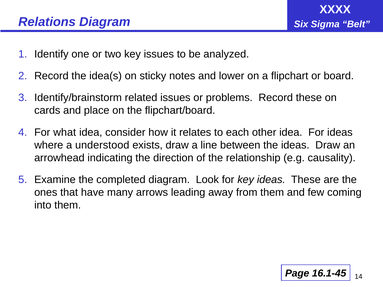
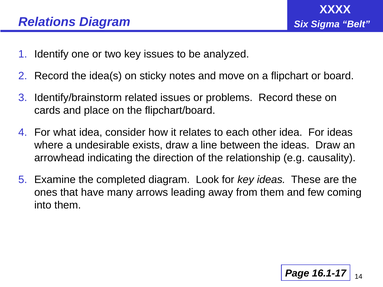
lower: lower -> move
understood: understood -> undesirable
16.1-45: 16.1-45 -> 16.1-17
